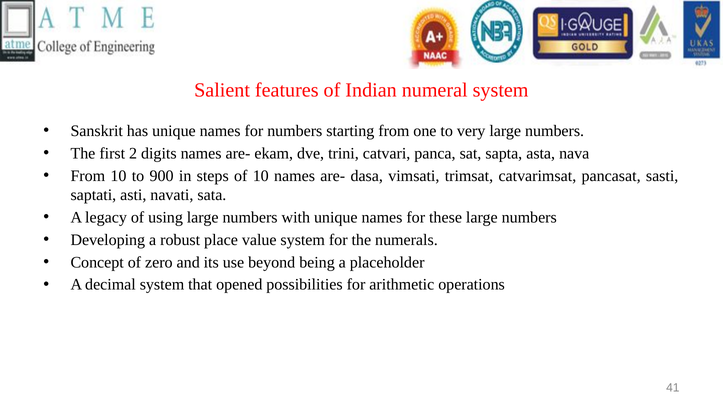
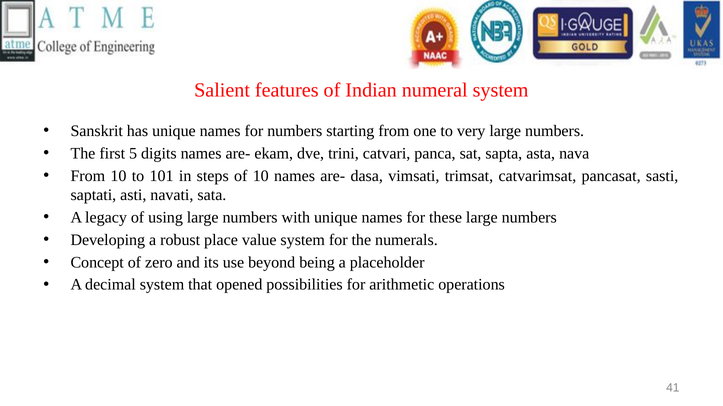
2: 2 -> 5
900: 900 -> 101
